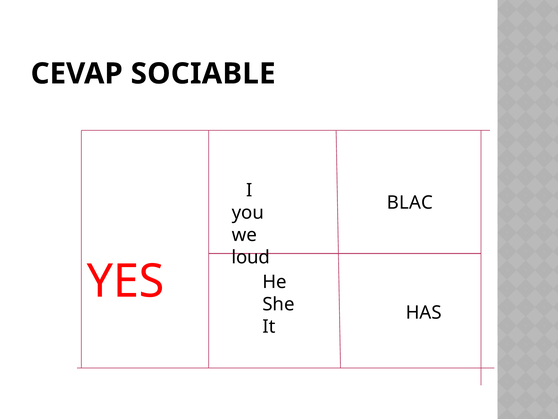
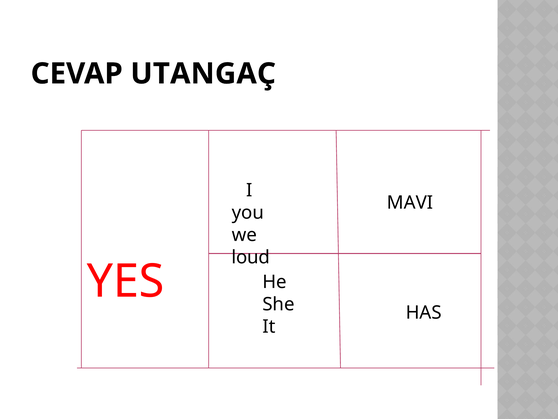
SOCIABLE: SOCIABLE -> UTANGAÇ
BLAC: BLAC -> MAVI
